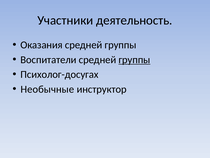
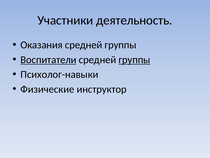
Воспитатели underline: none -> present
Психолог-досугах: Психолог-досугах -> Психолог-навыки
Необычные: Необычные -> Физические
